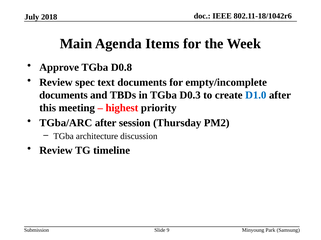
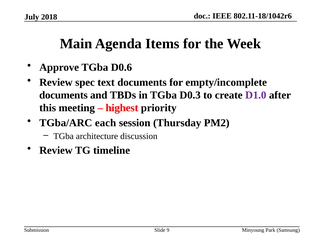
D0.8: D0.8 -> D0.6
D1.0 colour: blue -> purple
TGba/ARC after: after -> each
